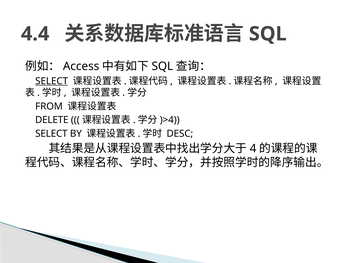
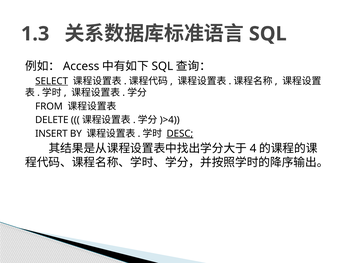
4.4: 4.4 -> 1.3
SELECT at (51, 133): SELECT -> INSERT
DESC underline: none -> present
